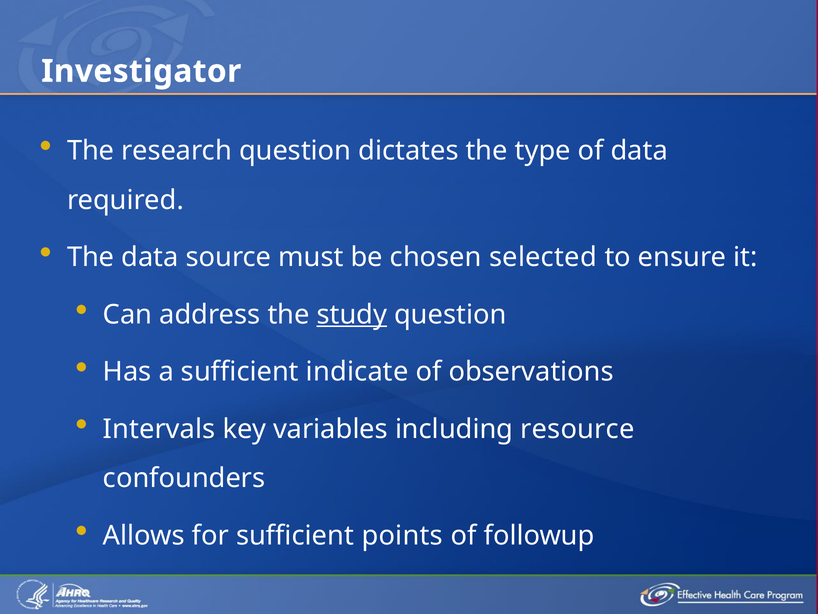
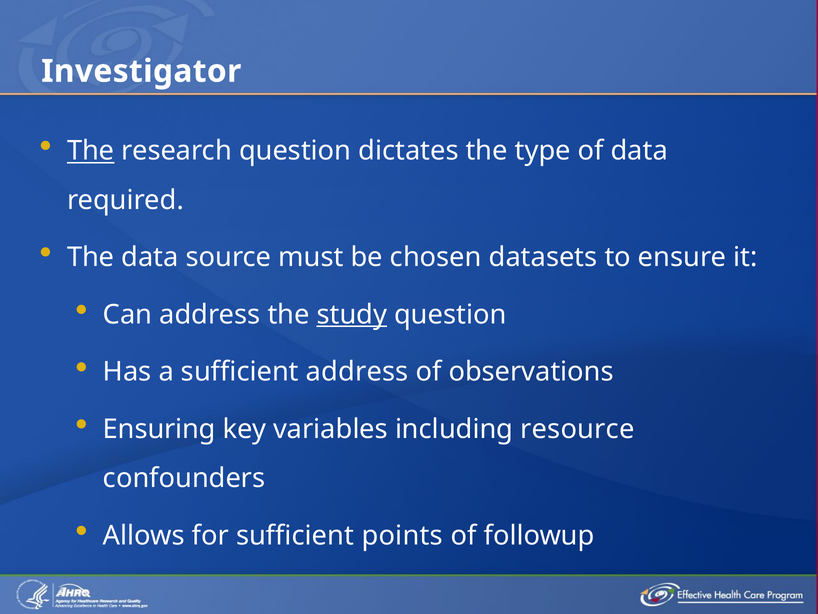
The at (91, 151) underline: none -> present
selected: selected -> datasets
sufficient indicate: indicate -> address
Intervals: Intervals -> Ensuring
